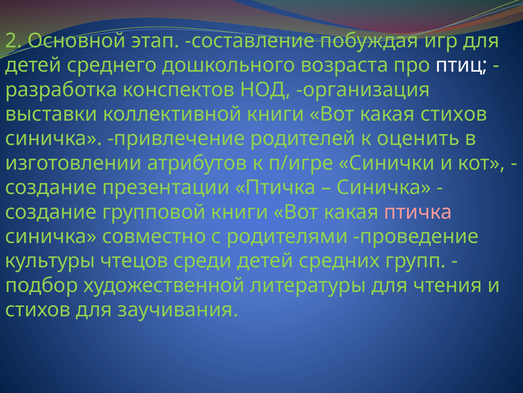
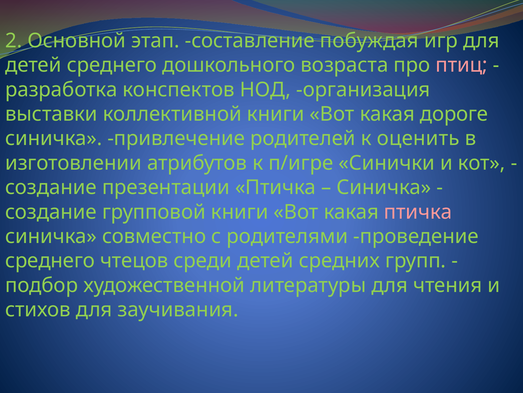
птиц colour: white -> pink
какая стихов: стихов -> дороге
культуры at (50, 260): культуры -> среднего
